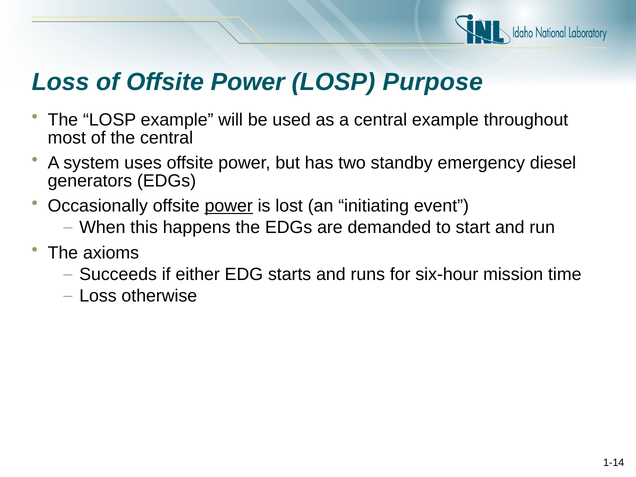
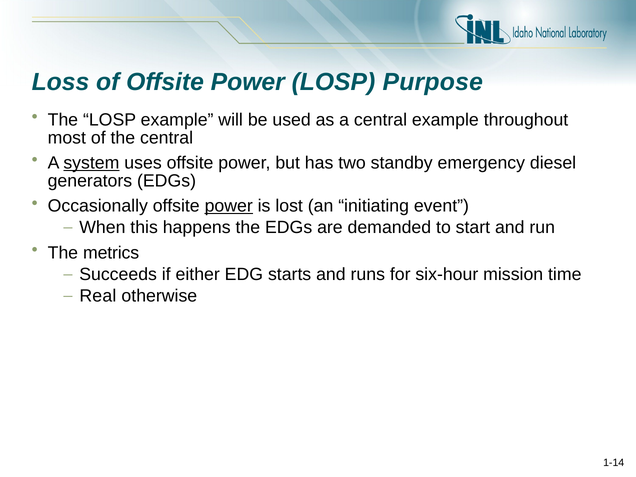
system underline: none -> present
axioms: axioms -> metrics
Loss at (98, 296): Loss -> Real
